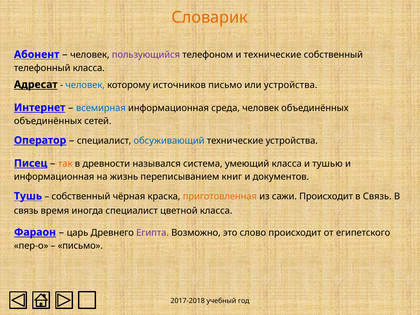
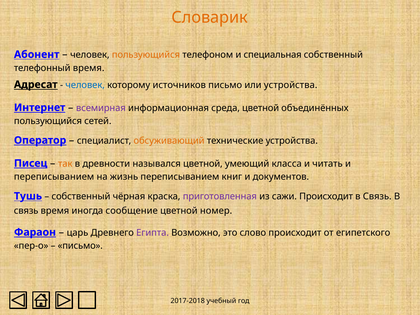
пользующийся at (146, 55) colour: purple -> orange
и технические: технические -> специальная
телефонный класса: класса -> время
всемирная colour: blue -> purple
среда человек: человек -> цветной
объединённых at (48, 121): объединённых -> пользующийся
обсуживающий colour: blue -> orange
назывался система: система -> цветной
тушью: тушью -> читать
информационная at (54, 177): информационная -> переписыванием
приготовленная colour: orange -> purple
иногда специалист: специалист -> сообщение
цветной класса: класса -> номер
